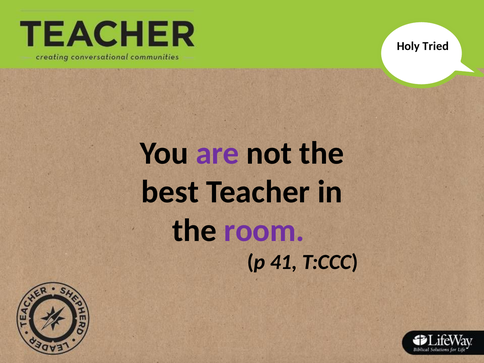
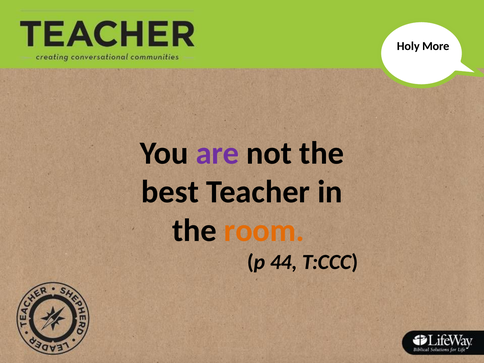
Tried: Tried -> More
room colour: purple -> orange
41: 41 -> 44
